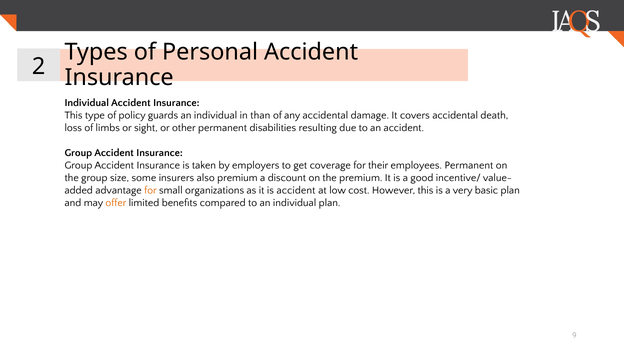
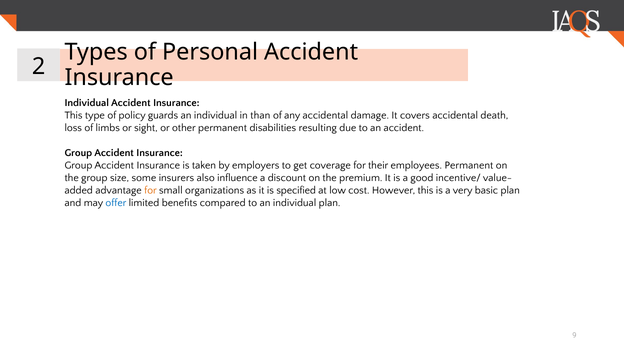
also premium: premium -> influence
is accident: accident -> specified
offer colour: orange -> blue
